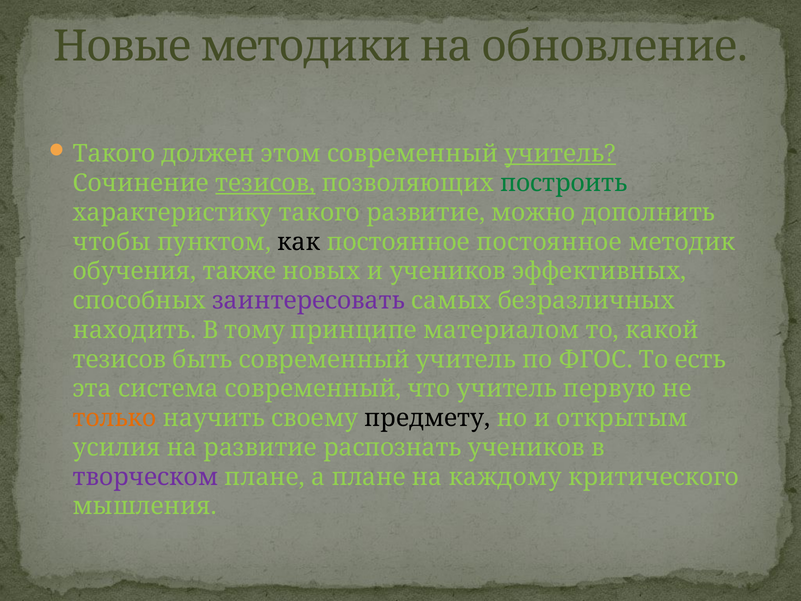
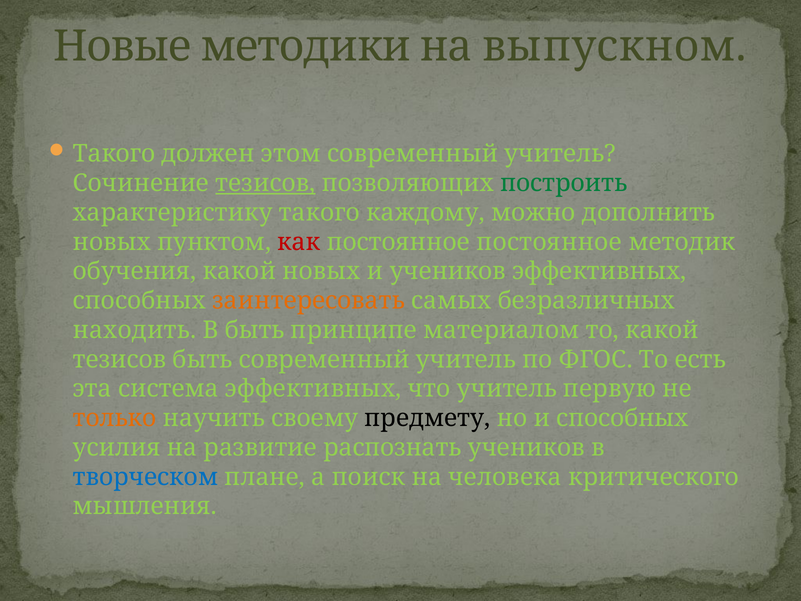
обновление: обновление -> выпускном
учитель at (560, 154) underline: present -> none
такого развитие: развитие -> каждому
чтобы at (112, 242): чтобы -> новых
как colour: black -> red
обучения также: также -> какой
заинтересовать colour: purple -> orange
В тому: тому -> быть
система современный: современный -> эффективных
и открытым: открытым -> способных
творческом colour: purple -> blue
а плане: плане -> поиск
каждому: каждому -> человека
